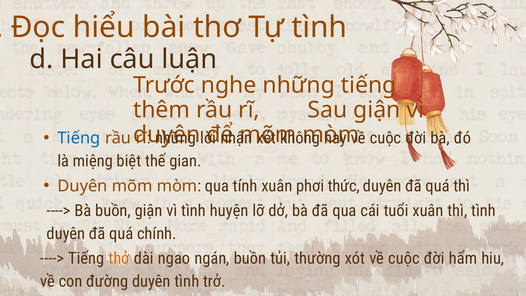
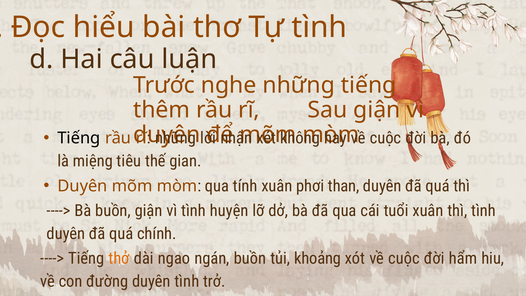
Tiếng at (79, 138) colour: blue -> black
biệt: biệt -> tiêu
thức: thức -> than
thường: thường -> khoảng
